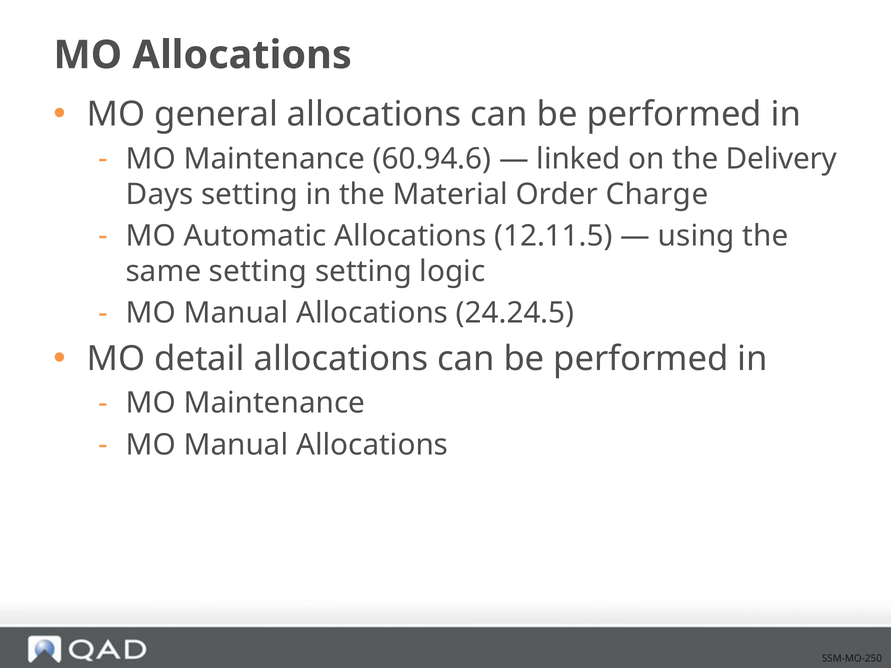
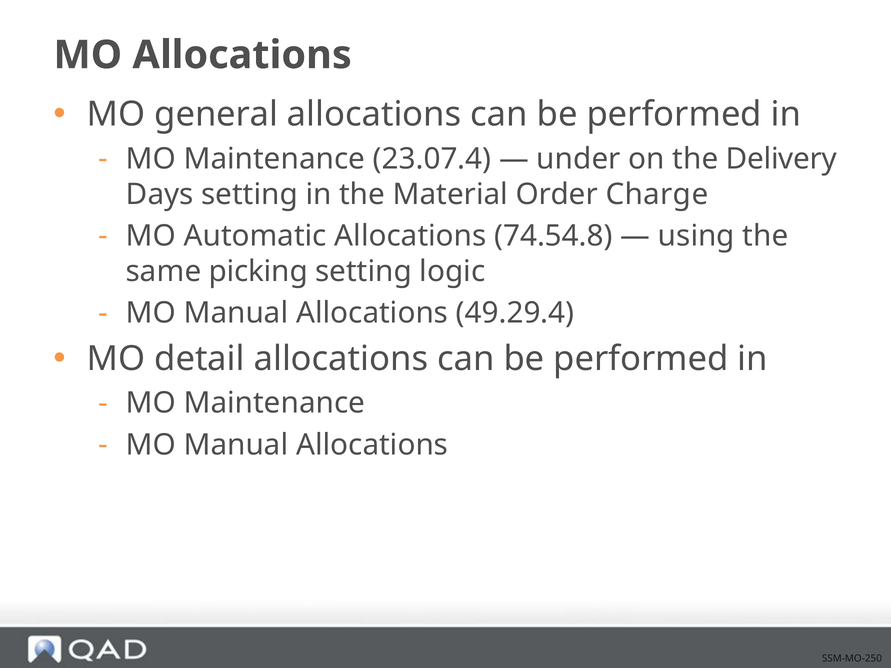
60.94.6: 60.94.6 -> 23.07.4
linked: linked -> under
12.11.5: 12.11.5 -> 74.54.8
same setting: setting -> picking
24.24.5: 24.24.5 -> 49.29.4
